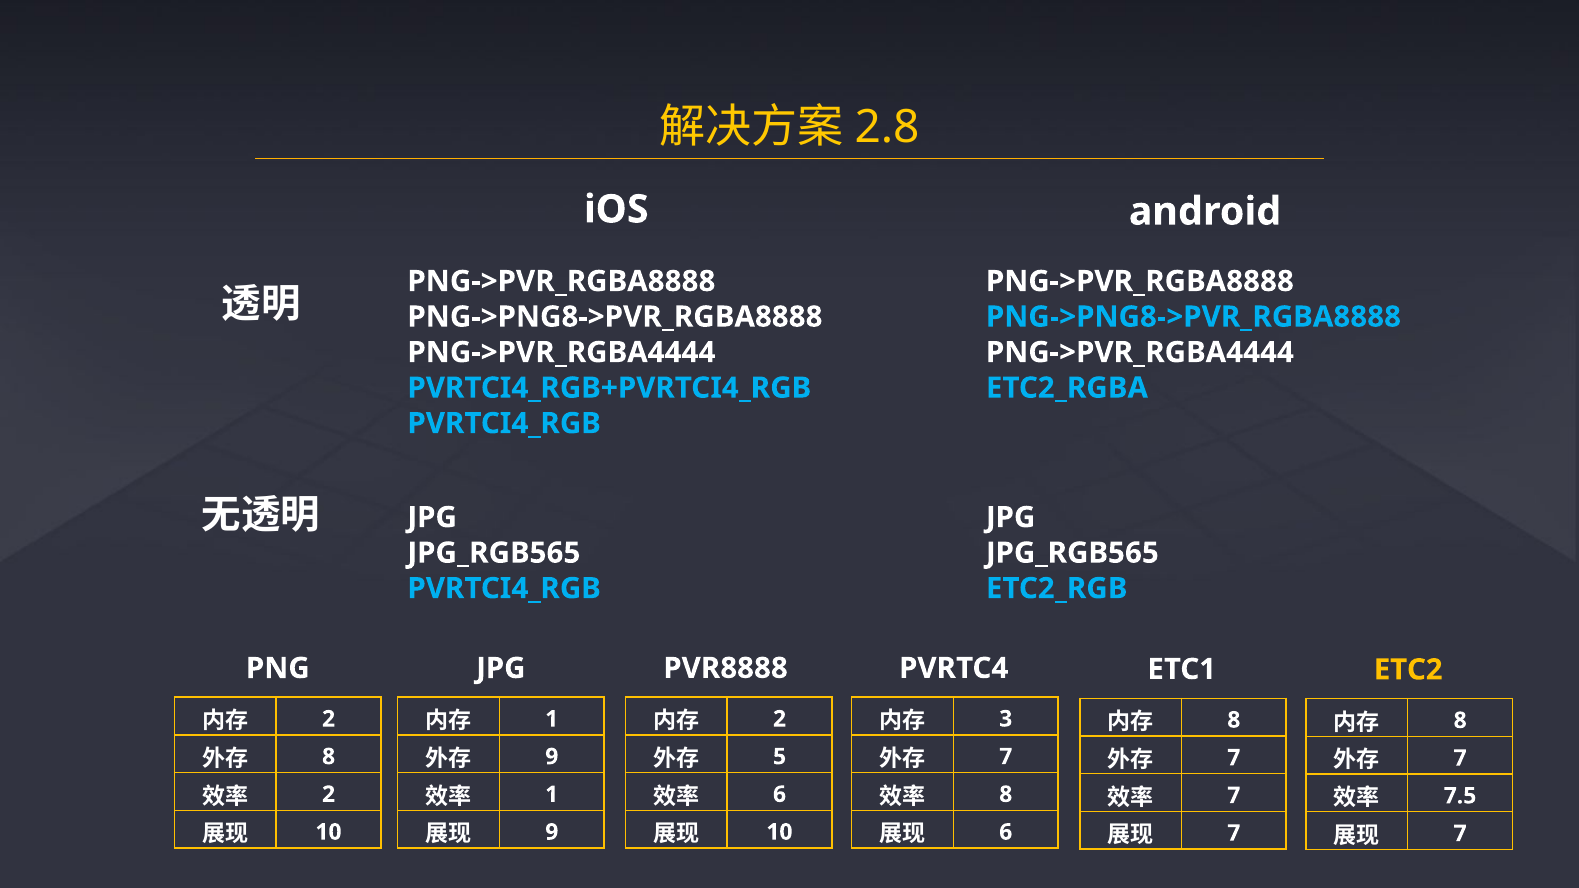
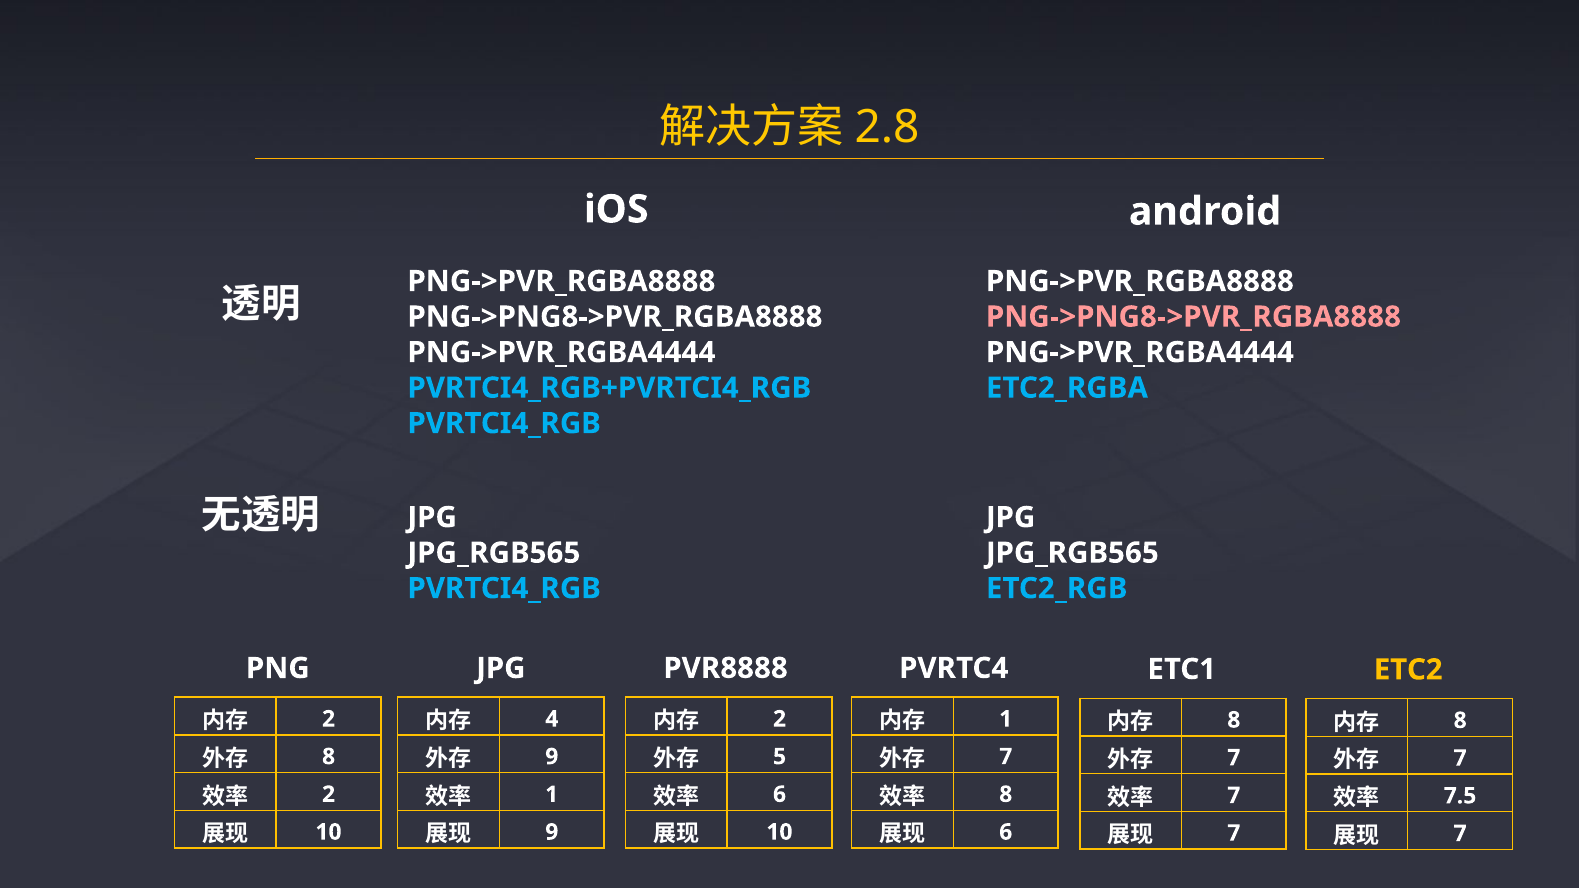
PNG->PNG8->PVR_RGBA8888 at (1193, 317) colour: light blue -> pink
1 at (552, 719): 1 -> 4
3 at (1006, 719): 3 -> 1
